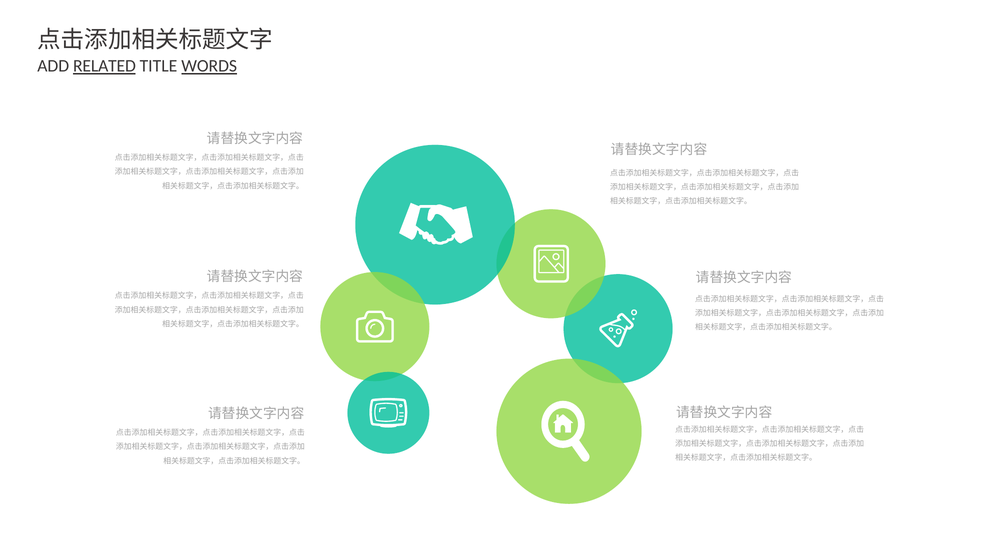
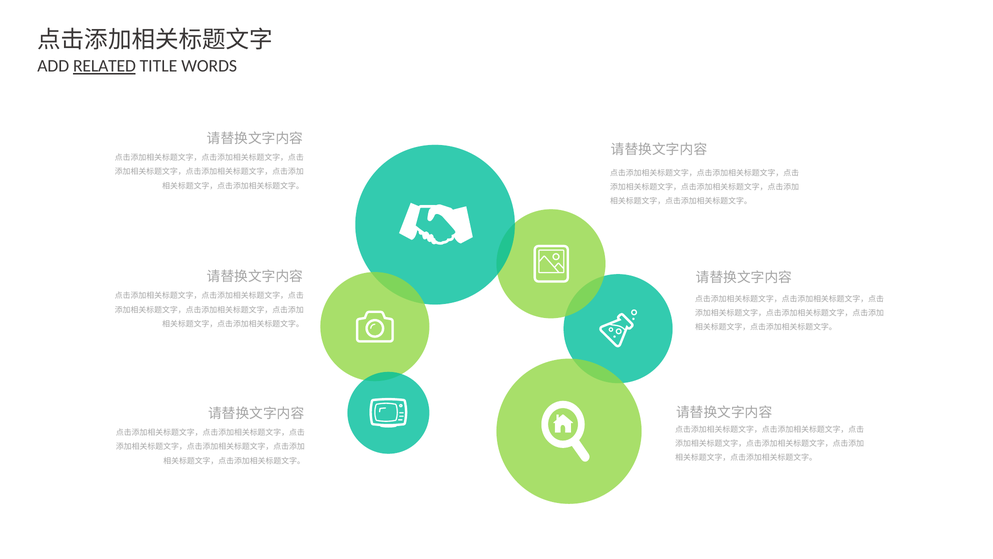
WORDS underline: present -> none
